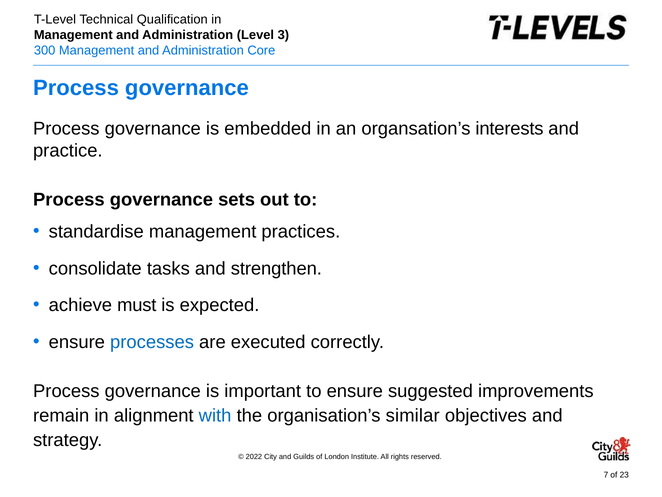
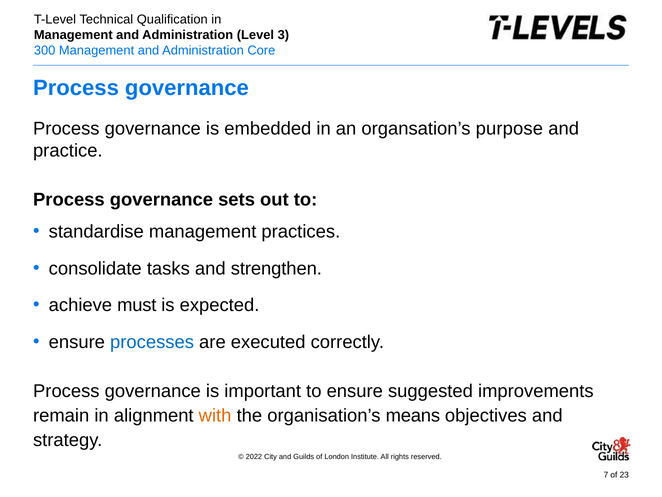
interests: interests -> purpose
with colour: blue -> orange
similar: similar -> means
